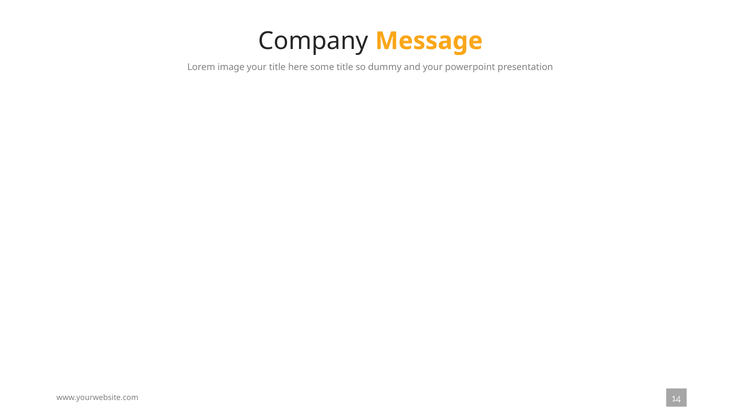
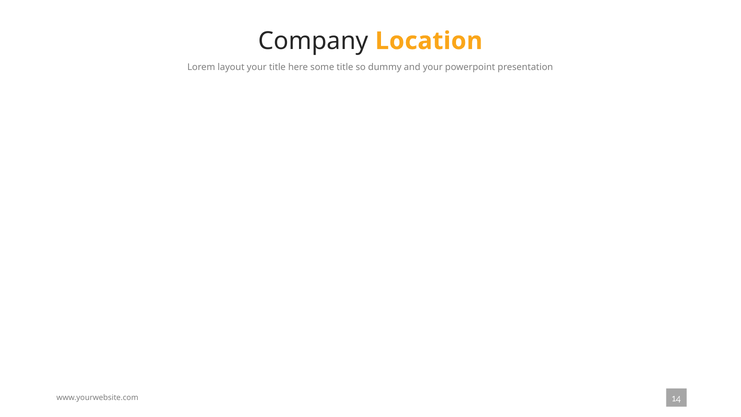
Message: Message -> Location
image: image -> layout
